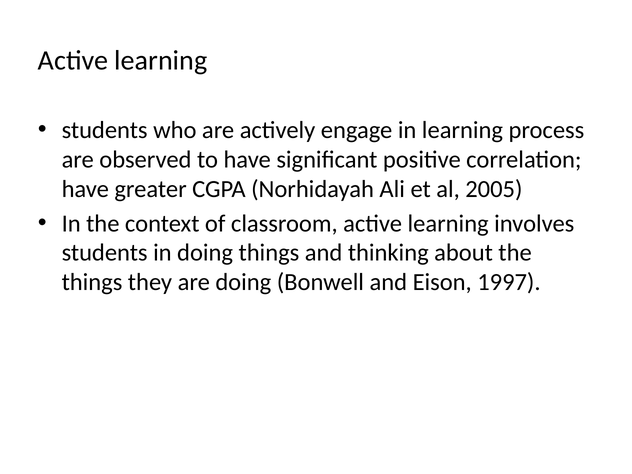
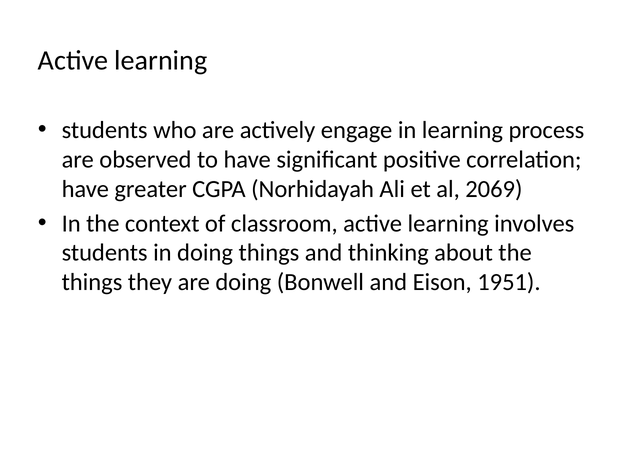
2005: 2005 -> 2069
1997: 1997 -> 1951
